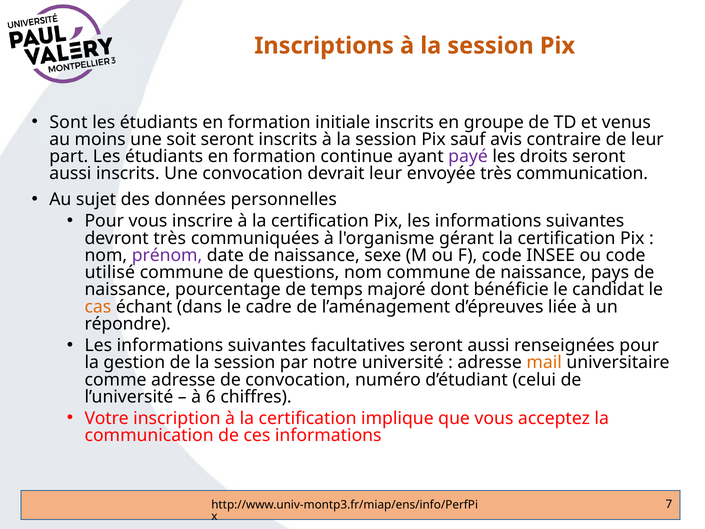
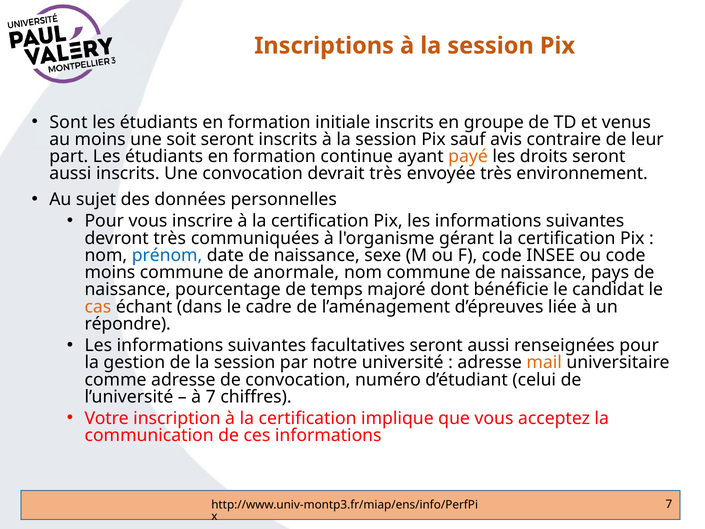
payé colour: purple -> orange
devrait leur: leur -> très
très communication: communication -> environnement
prénom colour: purple -> blue
utilisé at (110, 272): utilisé -> moins
questions: questions -> anormale
à 6: 6 -> 7
